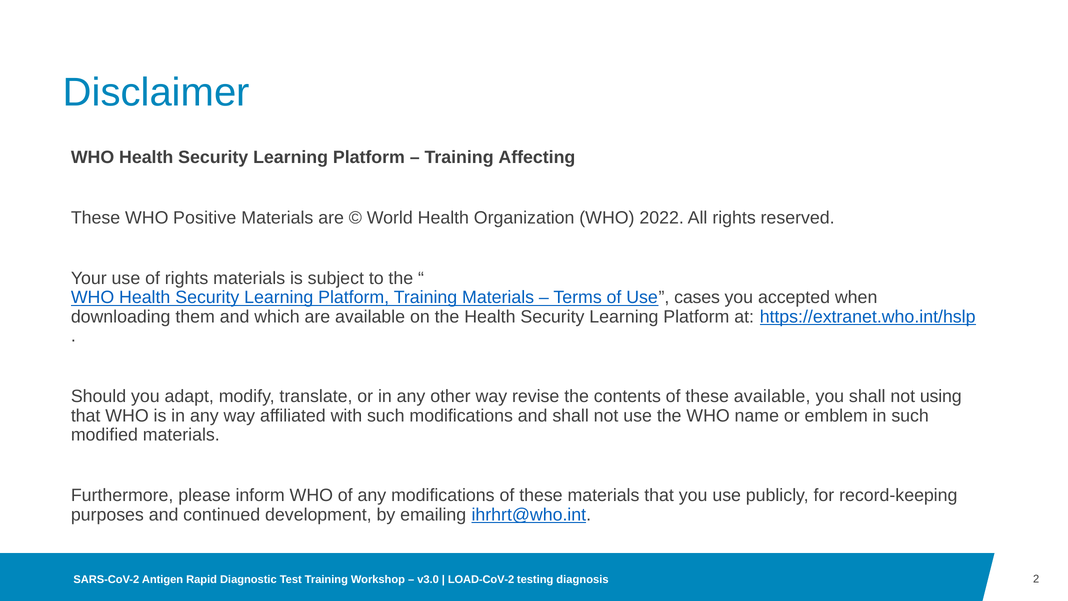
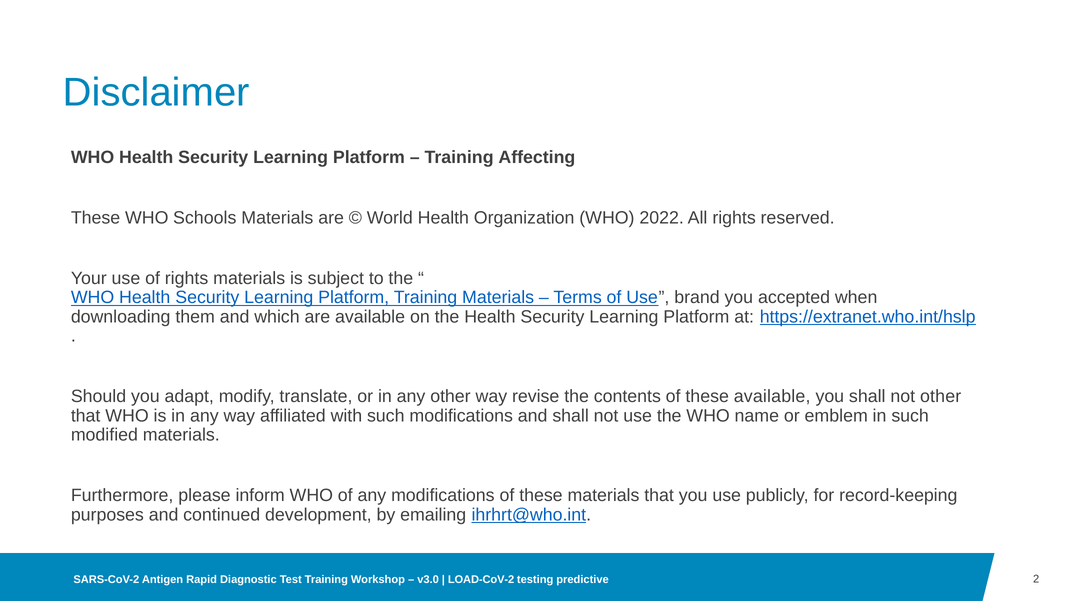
Positive: Positive -> Schools
cases: cases -> brand
not using: using -> other
diagnosis: diagnosis -> predictive
